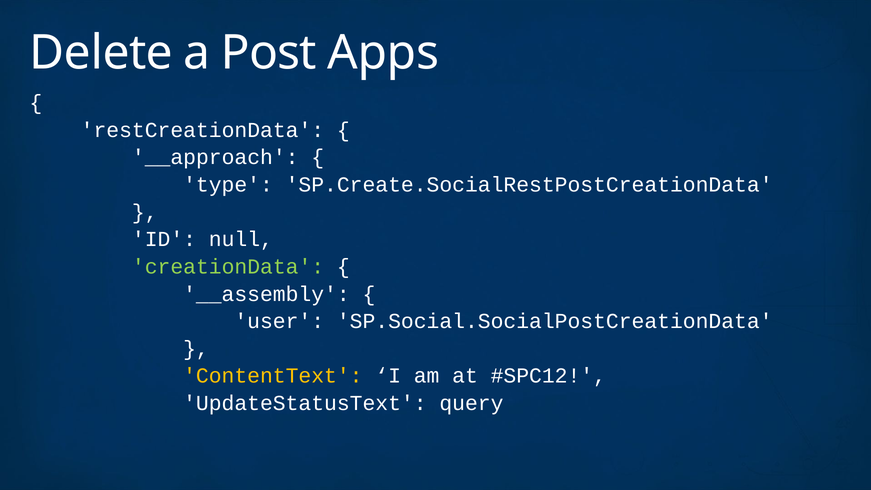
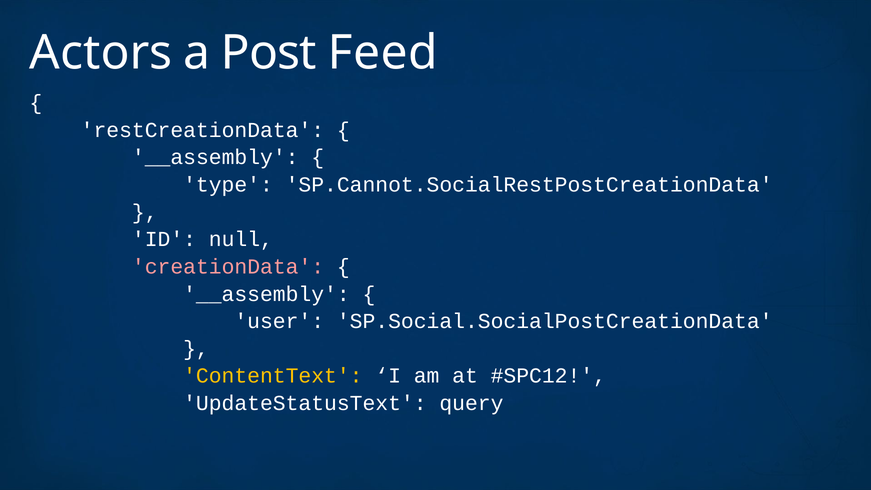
Delete: Delete -> Actors
Apps: Apps -> Feed
__approach at (215, 157): __approach -> __assembly
SP.Create.SocialRestPostCreationData: SP.Create.SocialRestPostCreationData -> SP.Cannot.SocialRestPostCreationData
creationData colour: light green -> pink
